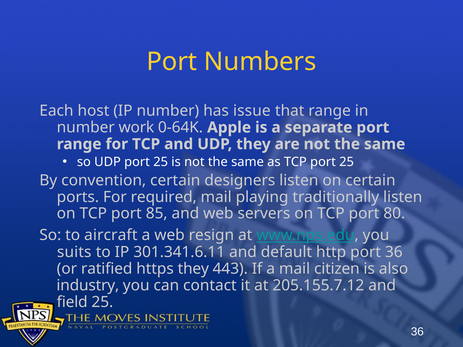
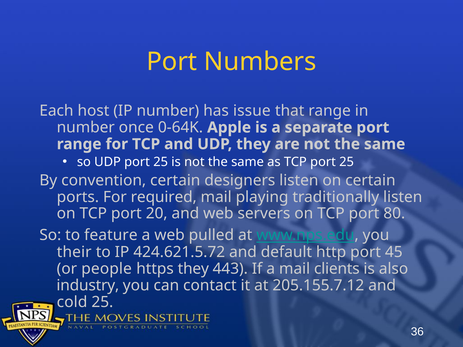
work: work -> once
85: 85 -> 20
aircraft: aircraft -> feature
resign: resign -> pulled
suits: suits -> their
301.341.6.11: 301.341.6.11 -> 424.621.5.72
port 36: 36 -> 45
ratified: ratified -> people
citizen: citizen -> clients
field: field -> cold
